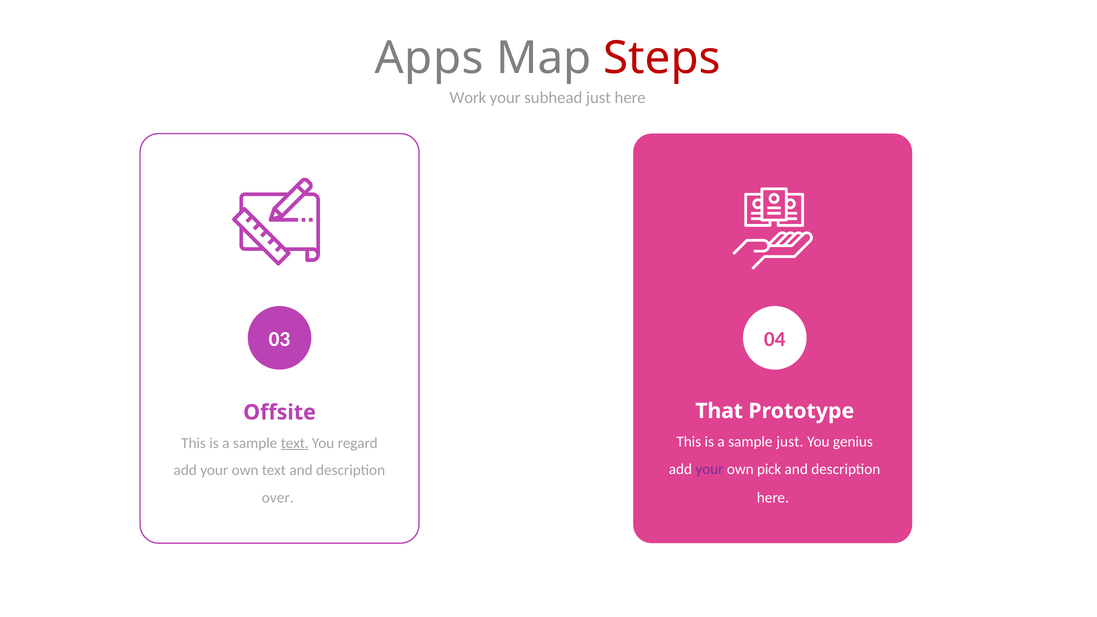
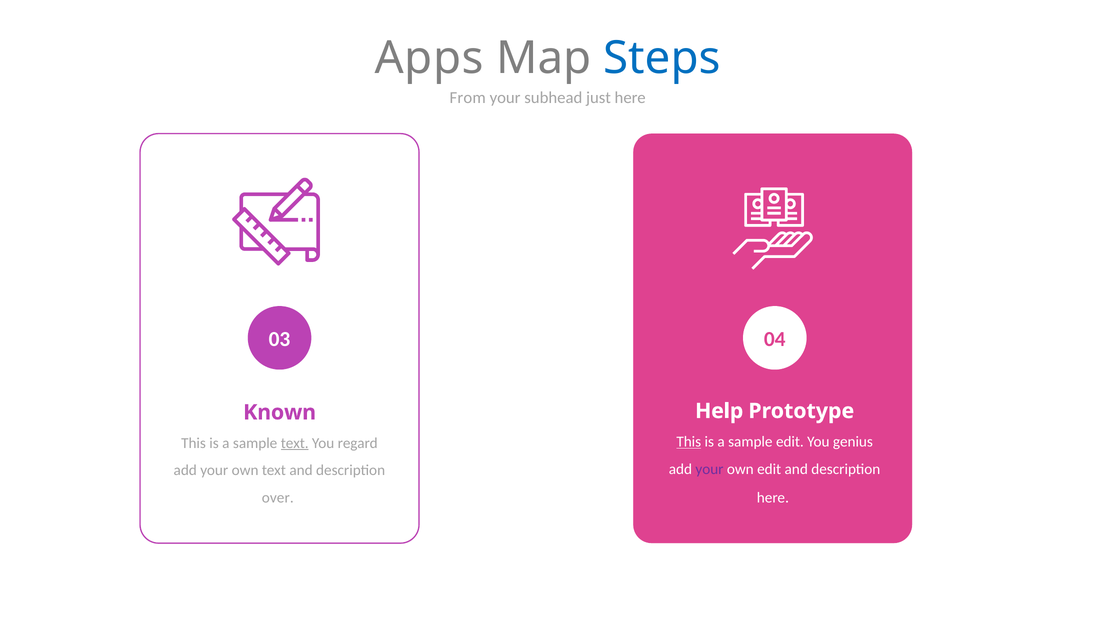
Steps colour: red -> blue
Work: Work -> From
That: That -> Help
Offsite: Offsite -> Known
This at (689, 442) underline: none -> present
sample just: just -> edit
own pick: pick -> edit
